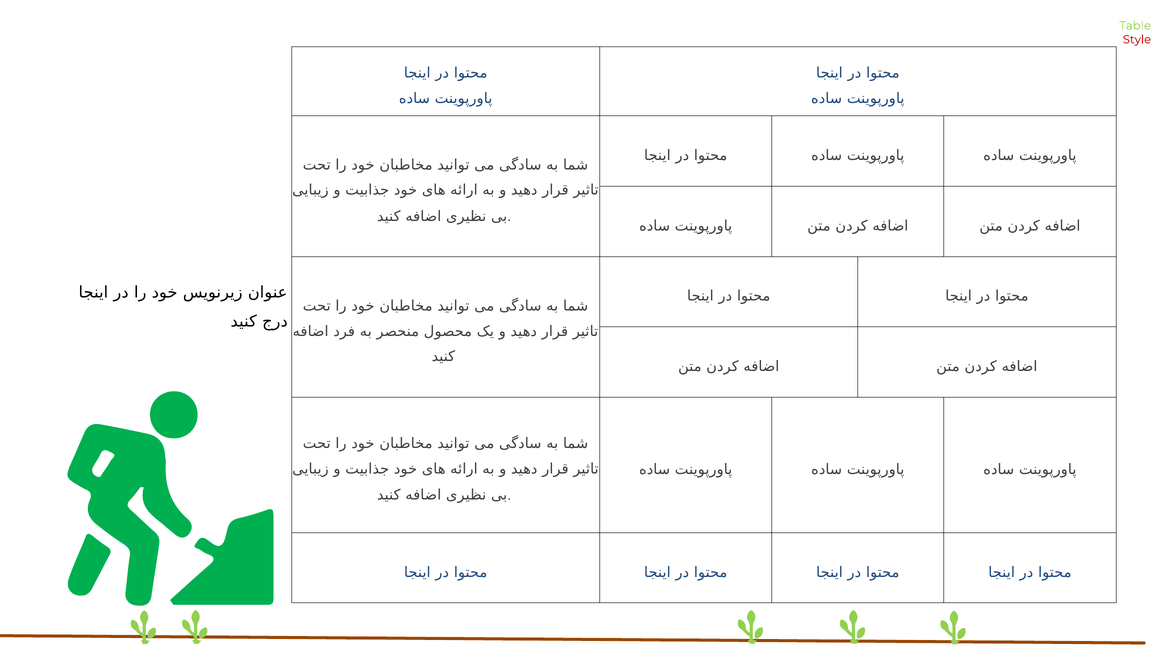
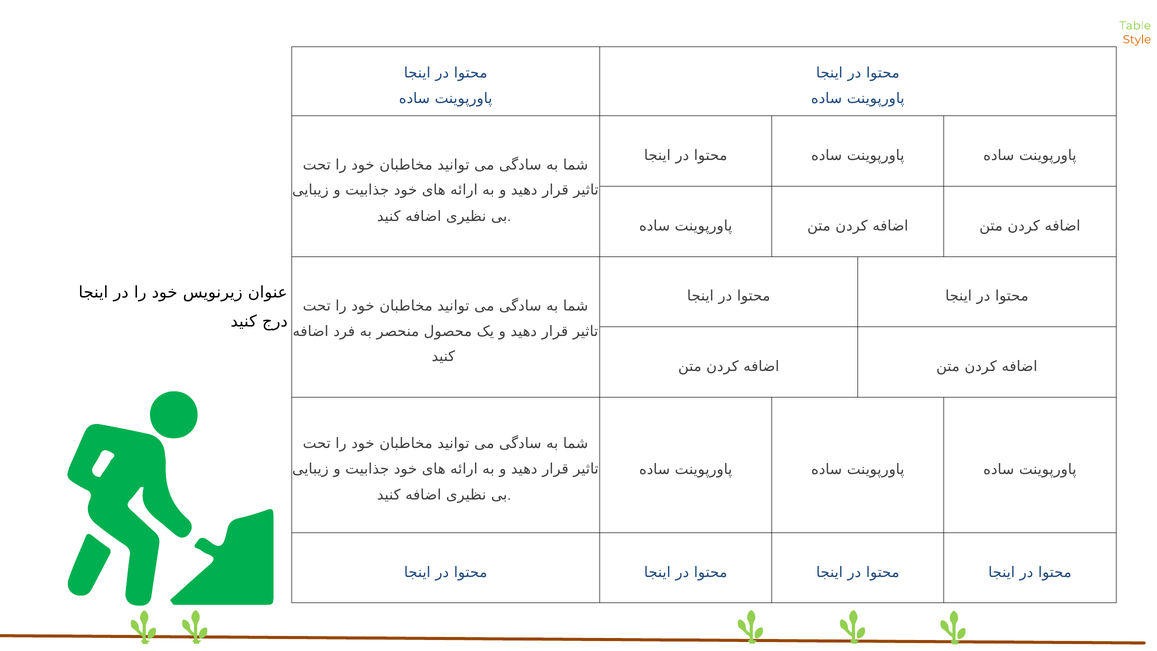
Style colour: red -> orange
